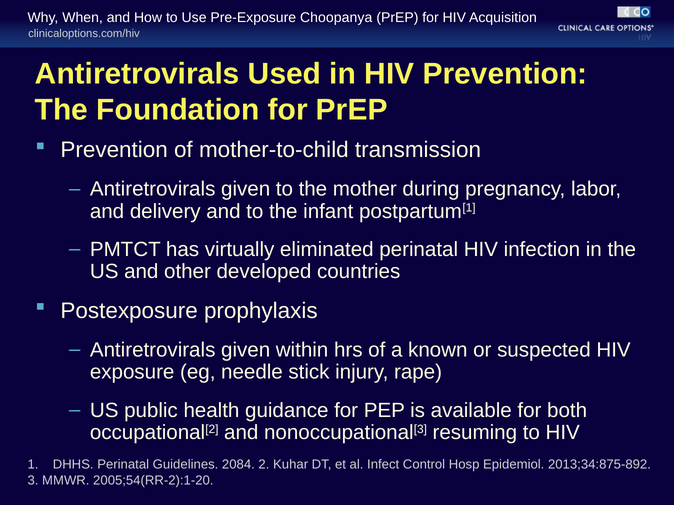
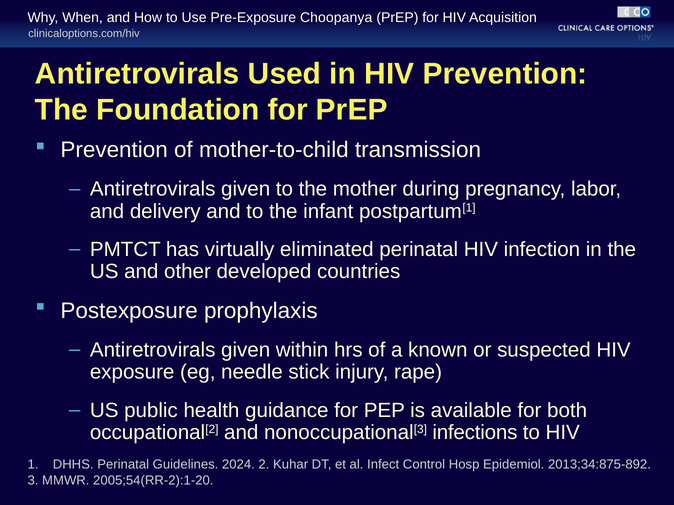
resuming: resuming -> infections
2084: 2084 -> 2024
